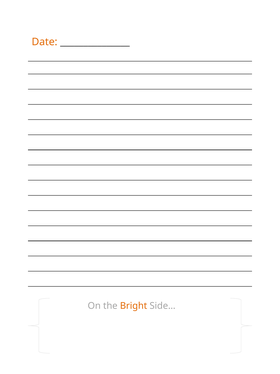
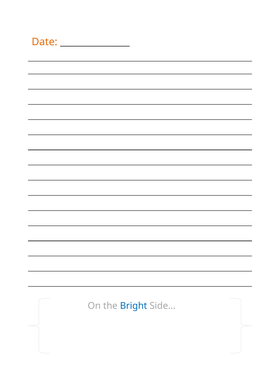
Bright colour: orange -> blue
